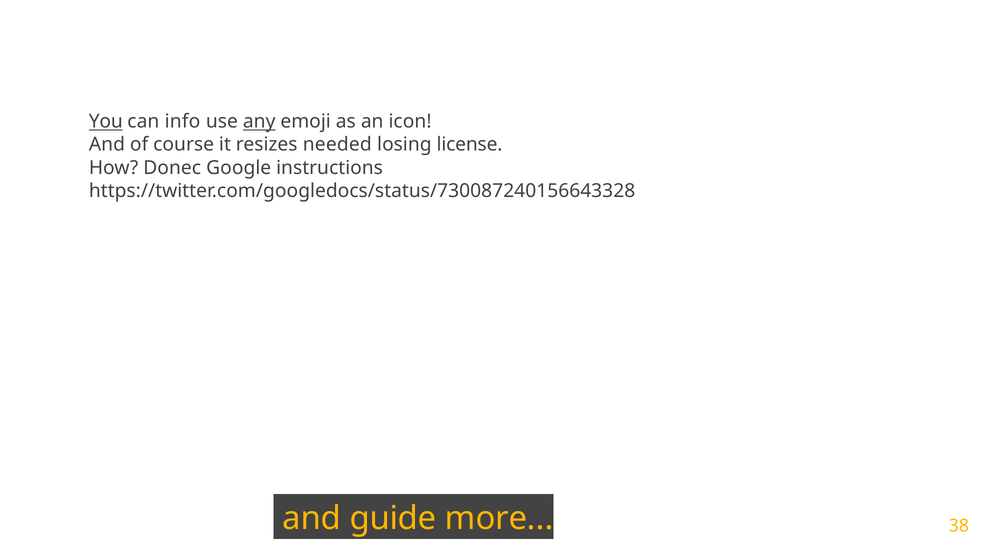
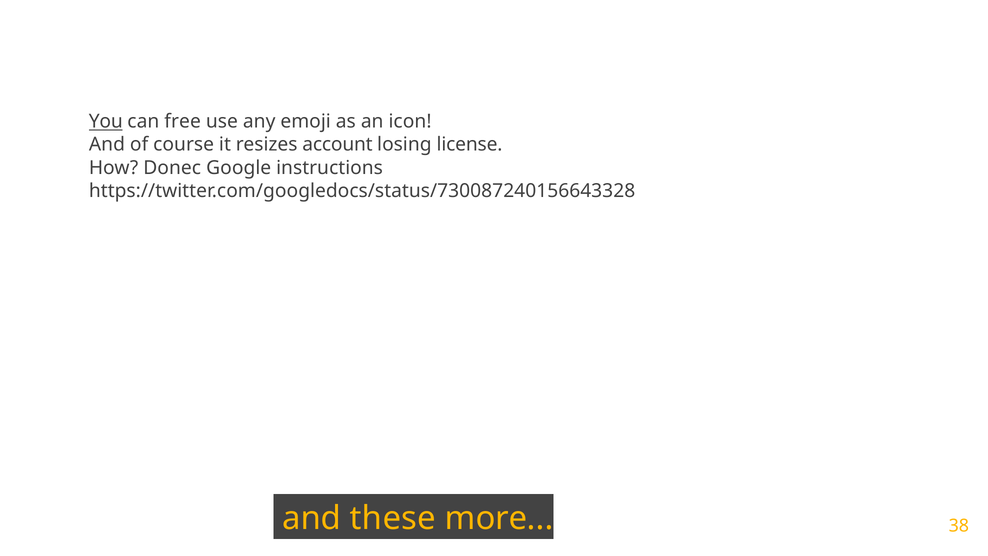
info: info -> free
any underline: present -> none
needed: needed -> account
guide: guide -> these
